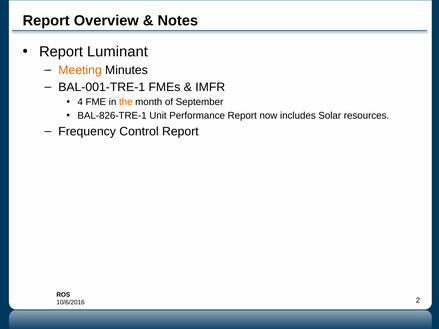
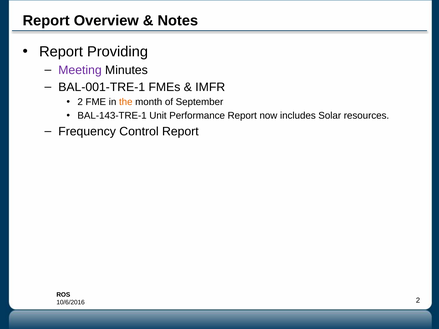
Luminant: Luminant -> Providing
Meeting colour: orange -> purple
4 at (80, 102): 4 -> 2
BAL-826-TRE-1: BAL-826-TRE-1 -> BAL-143-TRE-1
